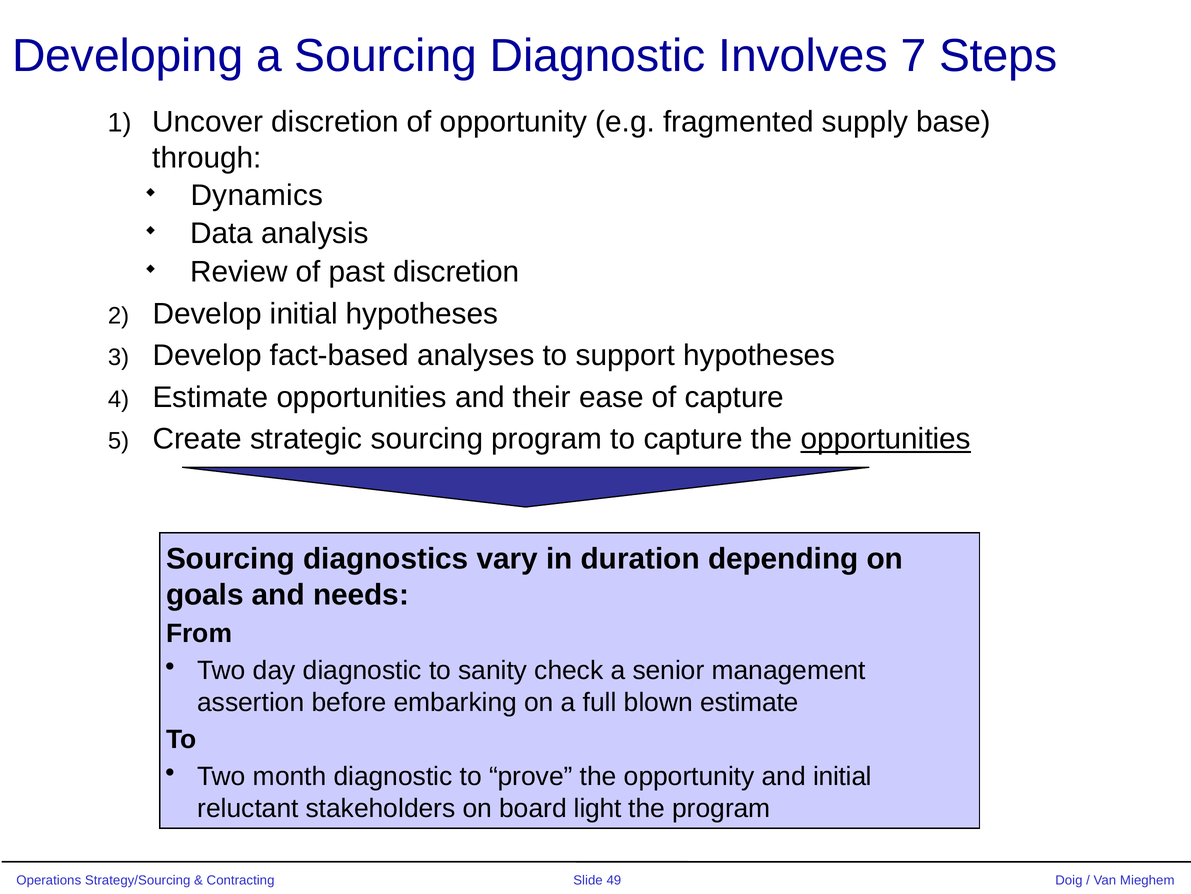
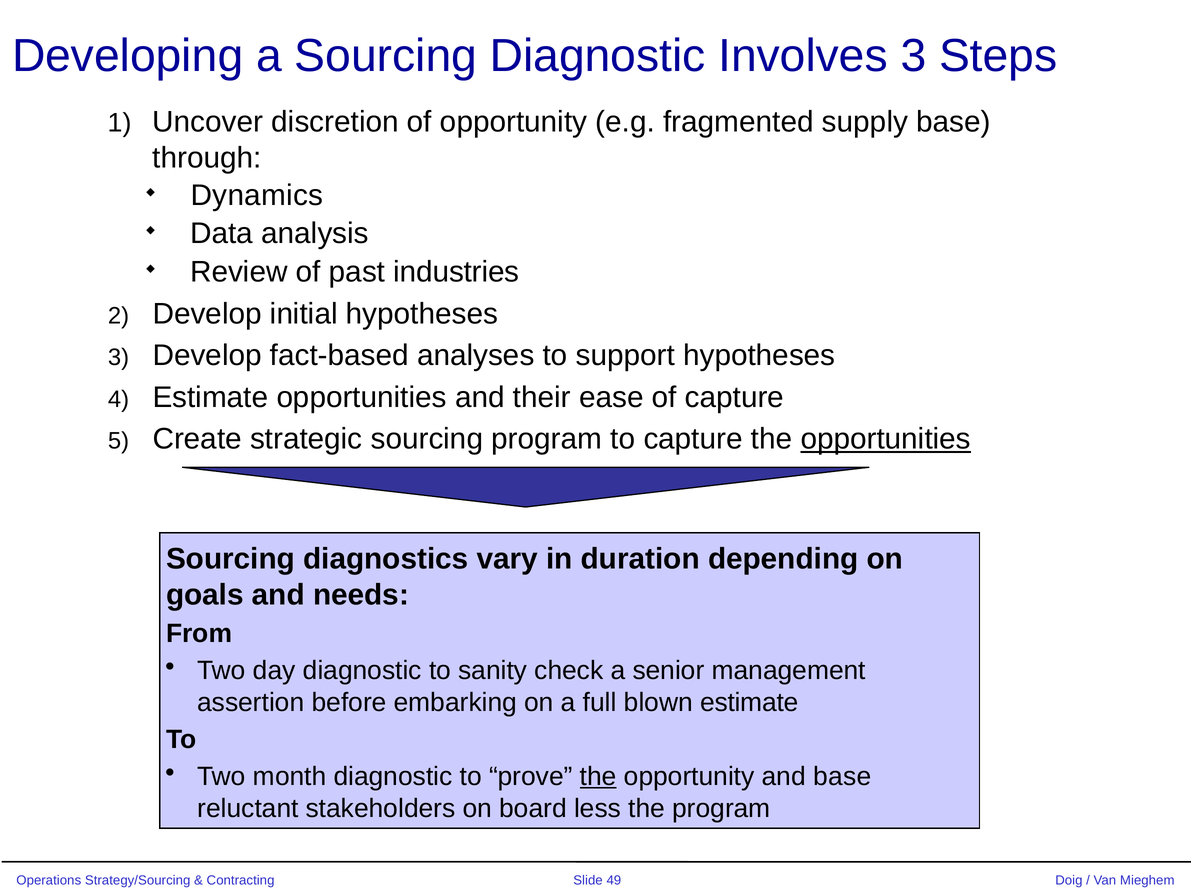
Involves 7: 7 -> 3
past discretion: discretion -> industries
the at (598, 776) underline: none -> present
and initial: initial -> base
light: light -> less
